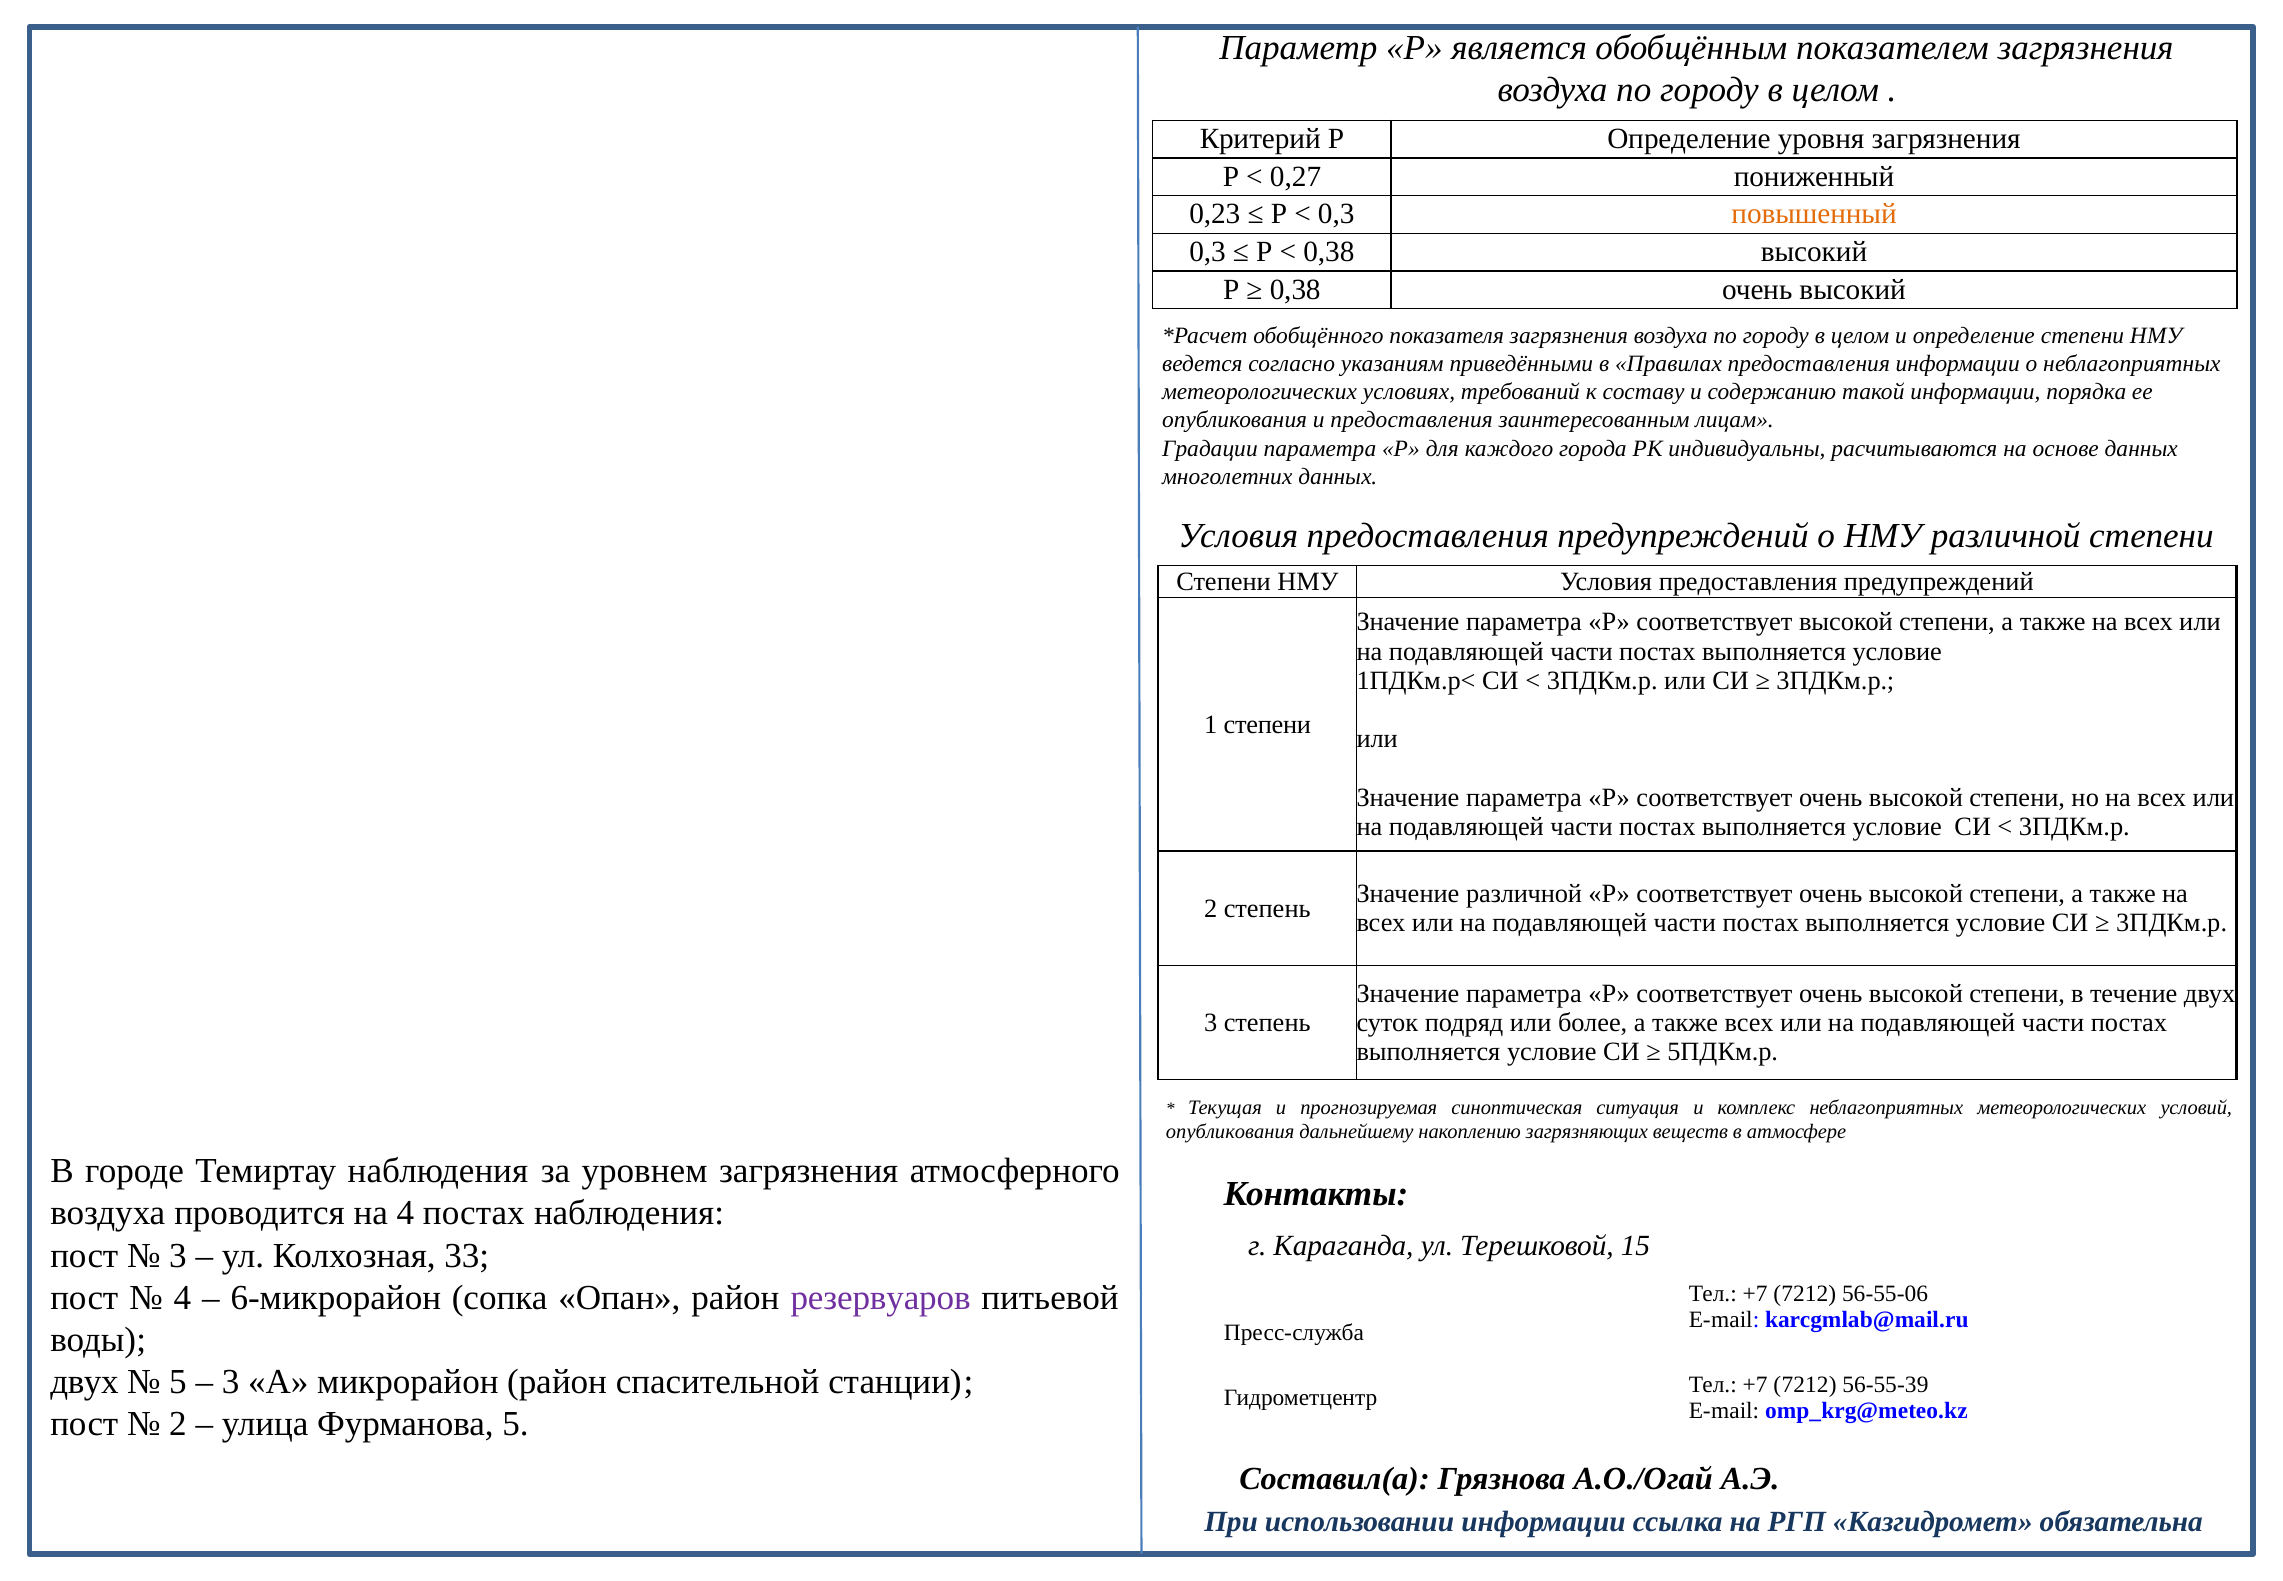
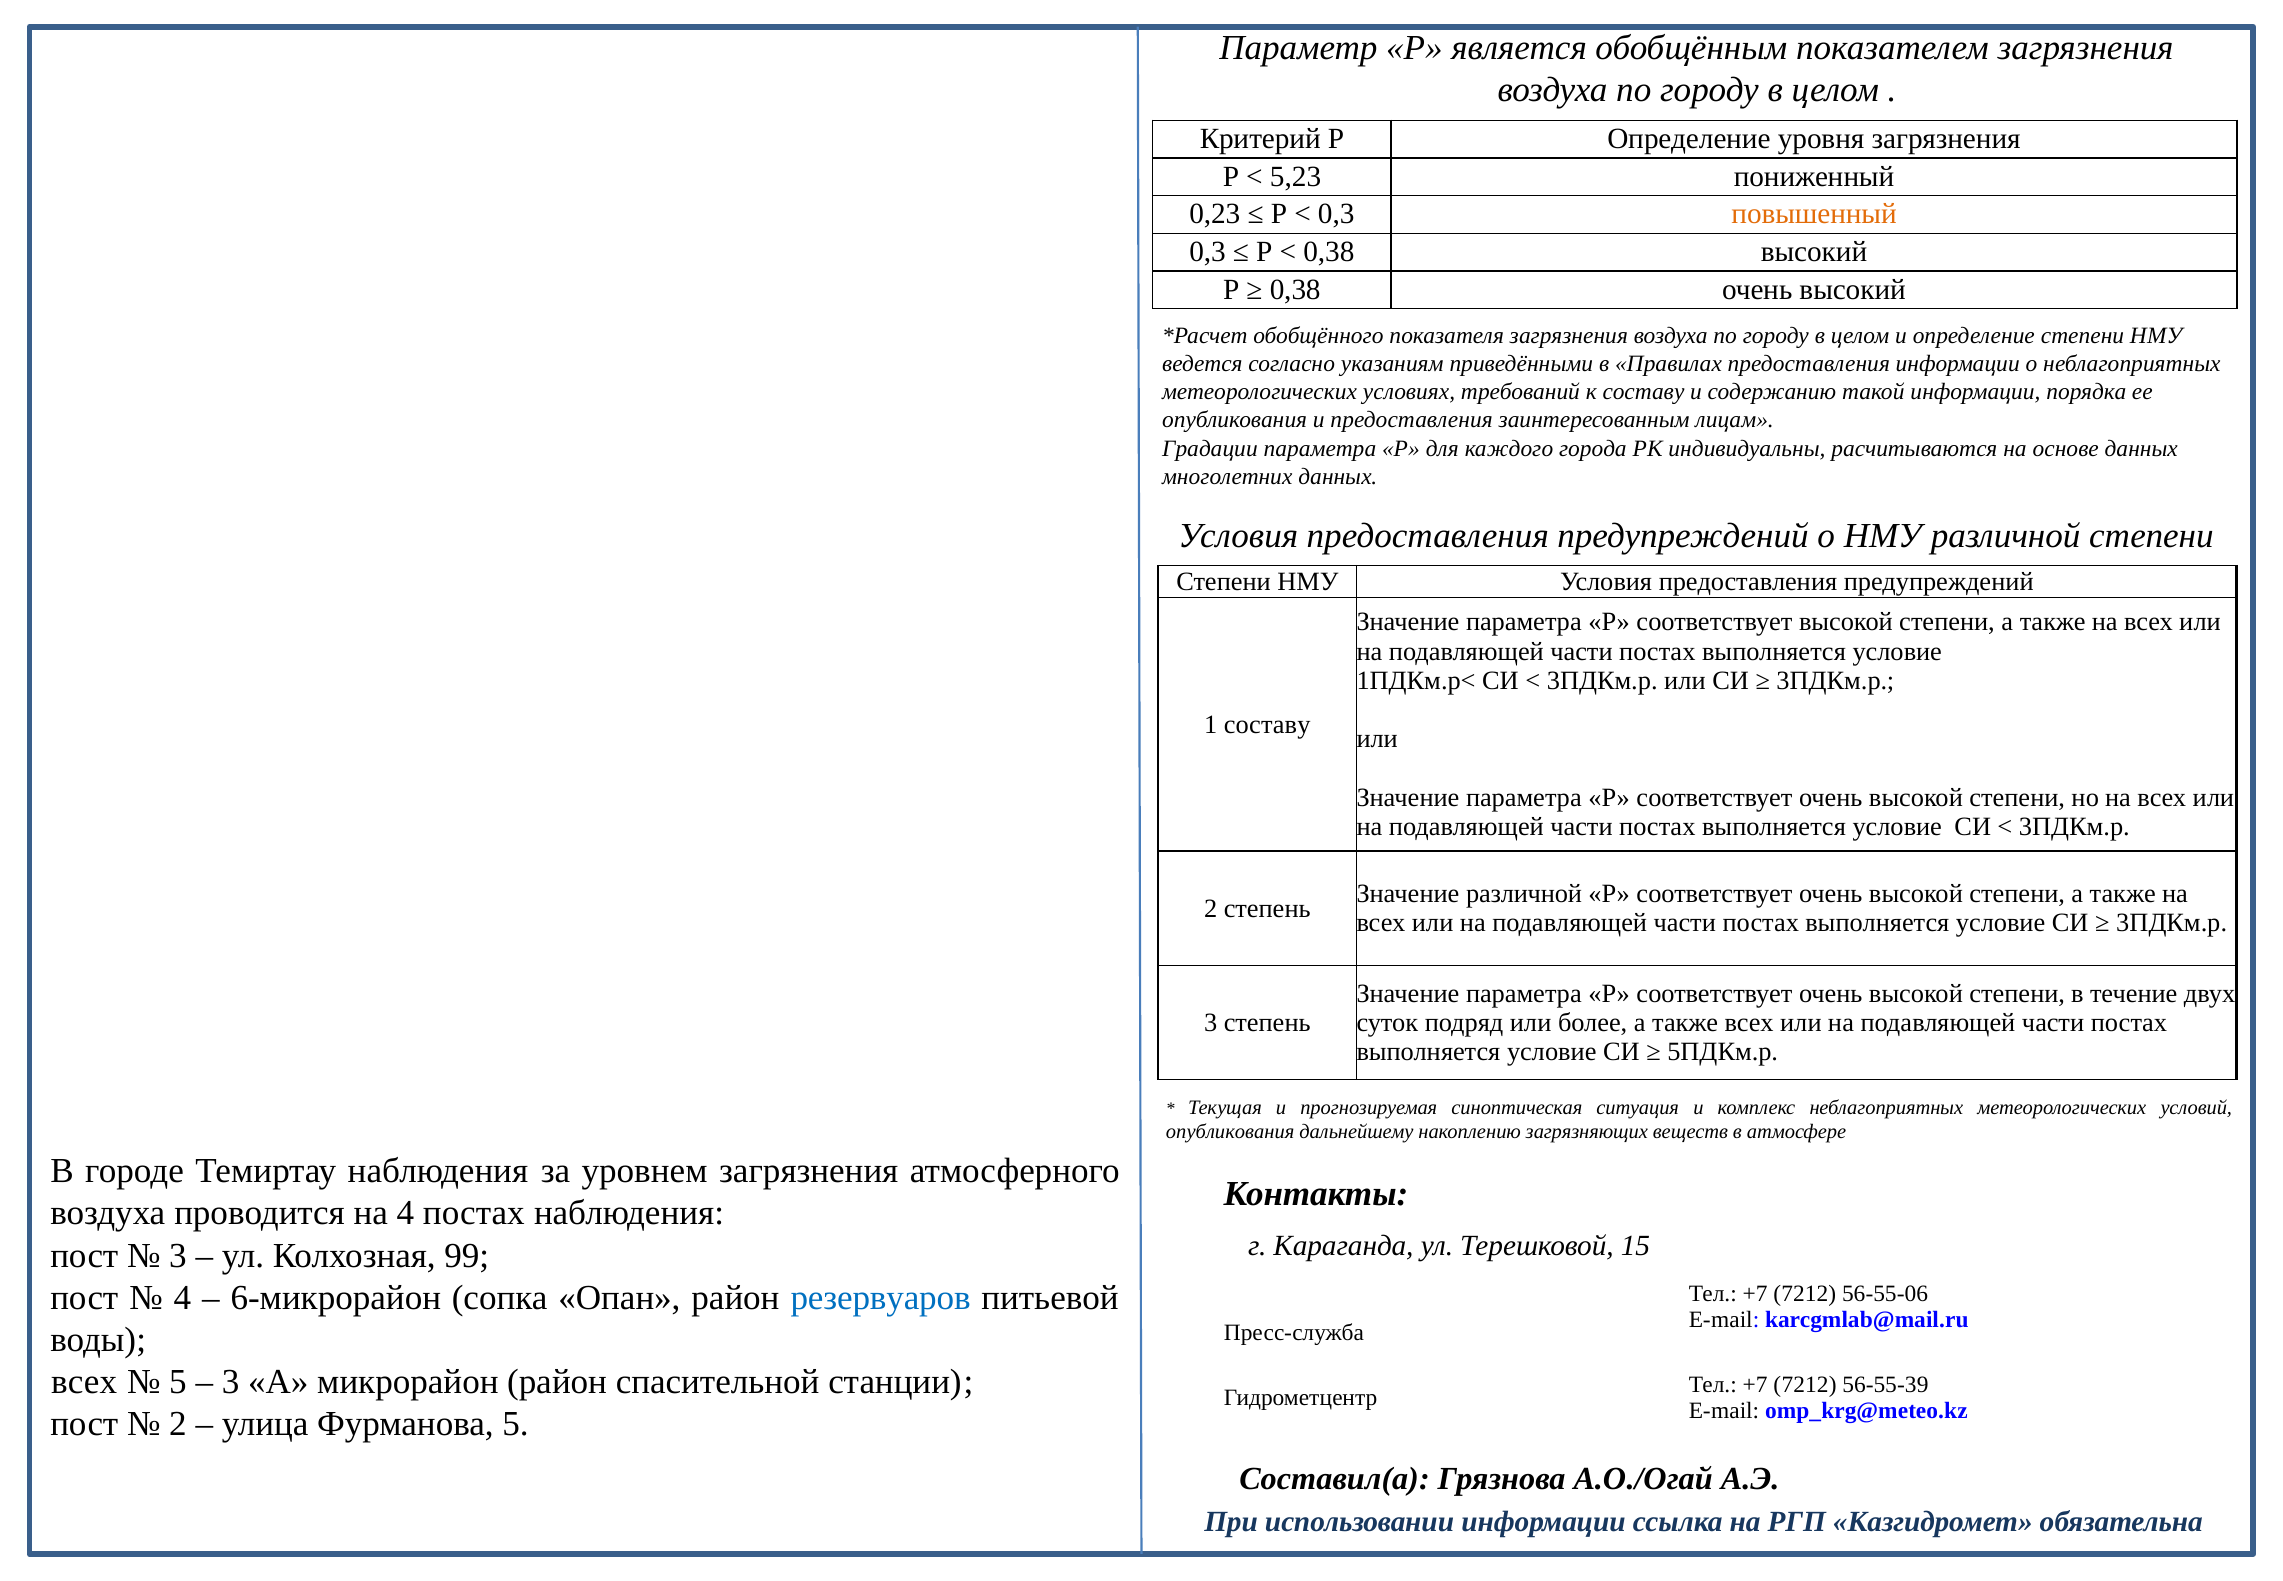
0,27: 0,27 -> 5,23
1 степени: степени -> составу
33: 33 -> 99
резервуаров colour: purple -> blue
двух at (84, 1382): двух -> всех
